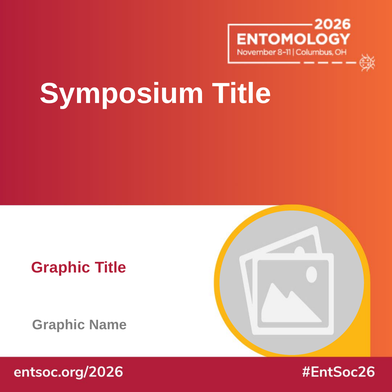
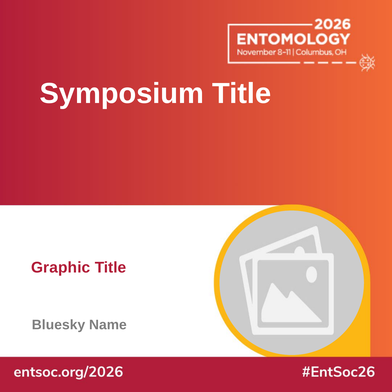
Graphic at (59, 325): Graphic -> Bluesky
